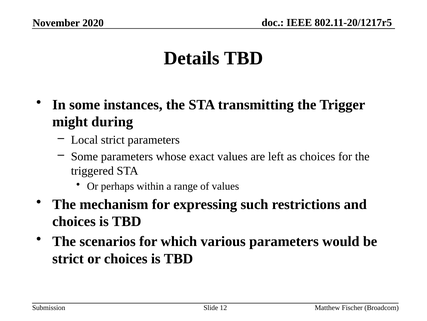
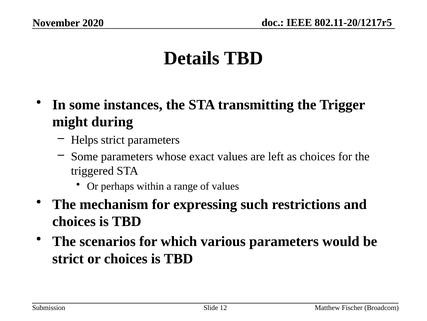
Local: Local -> Helps
